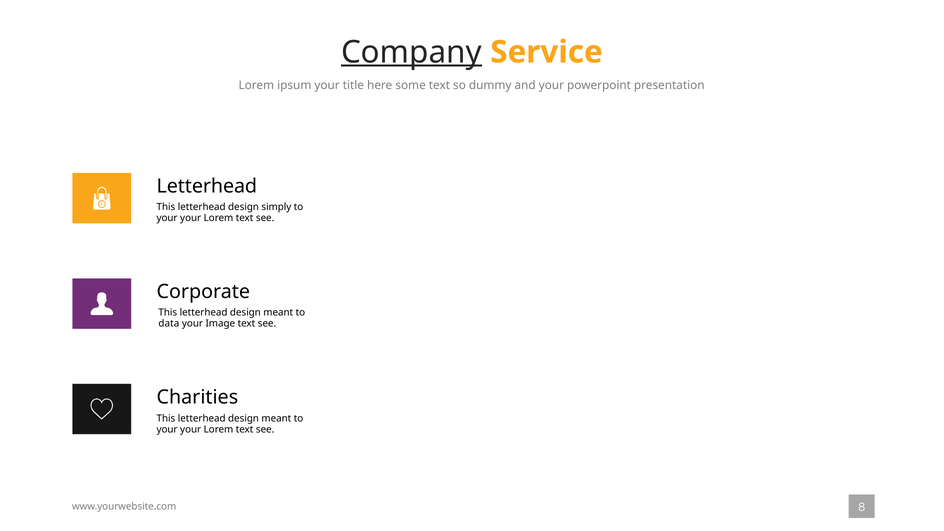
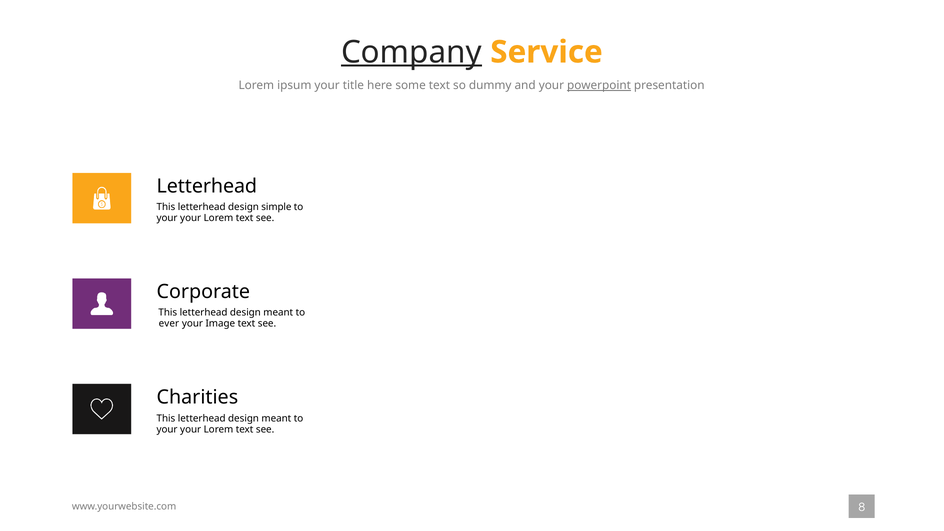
powerpoint underline: none -> present
simply: simply -> simple
data: data -> ever
